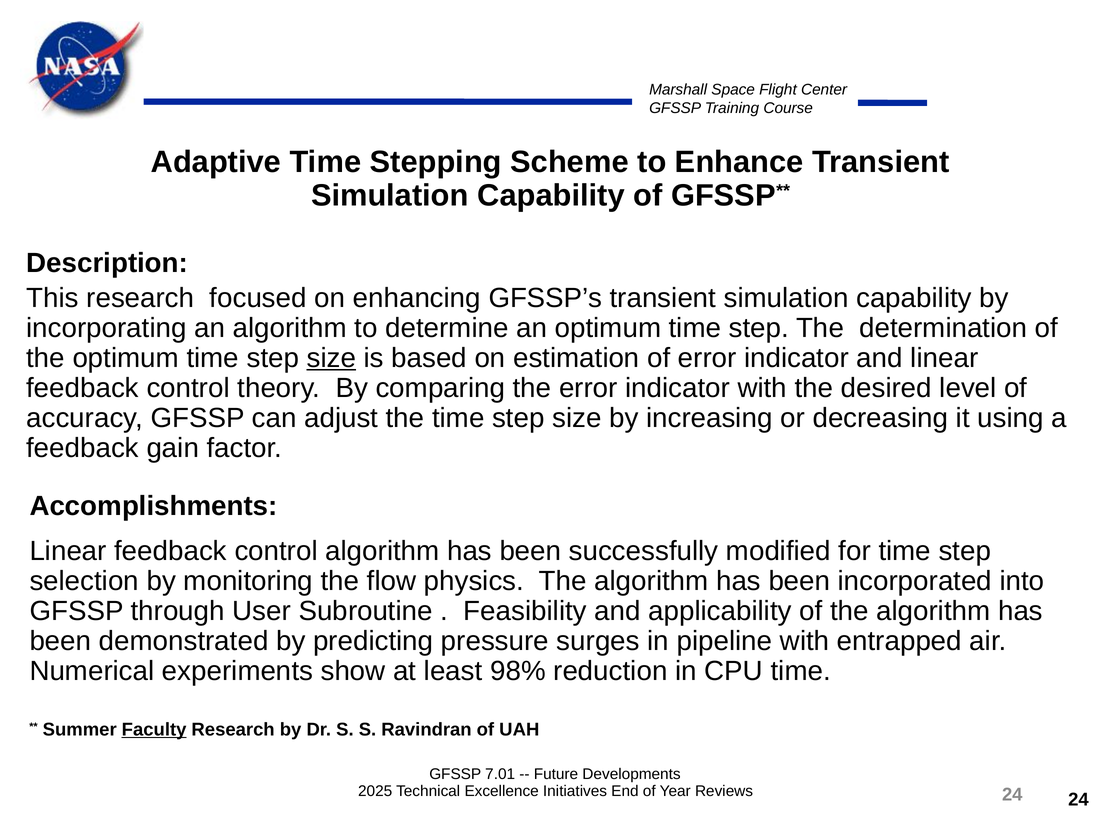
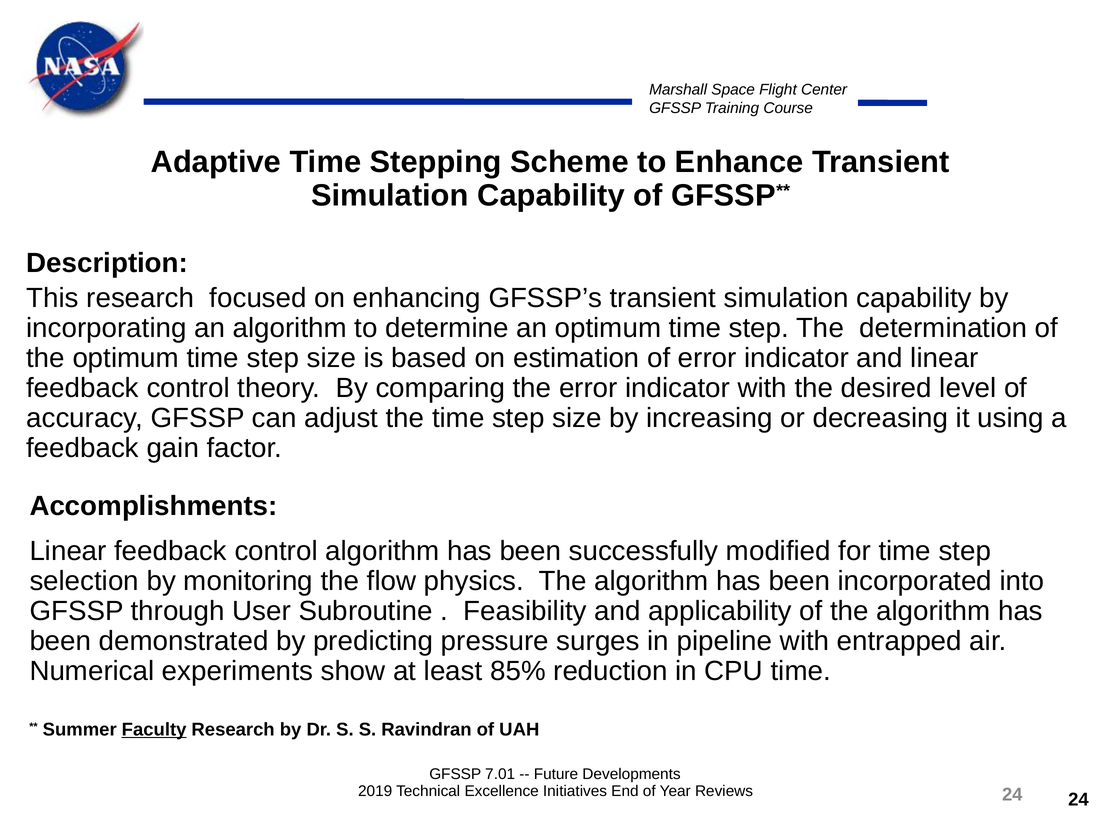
size at (331, 358) underline: present -> none
98%: 98% -> 85%
2025: 2025 -> 2019
